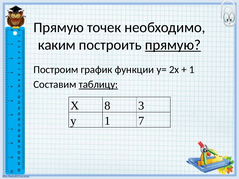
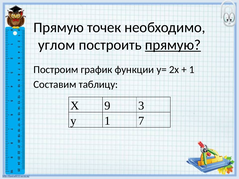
каким: каким -> углом
таблицу underline: present -> none
8: 8 -> 9
